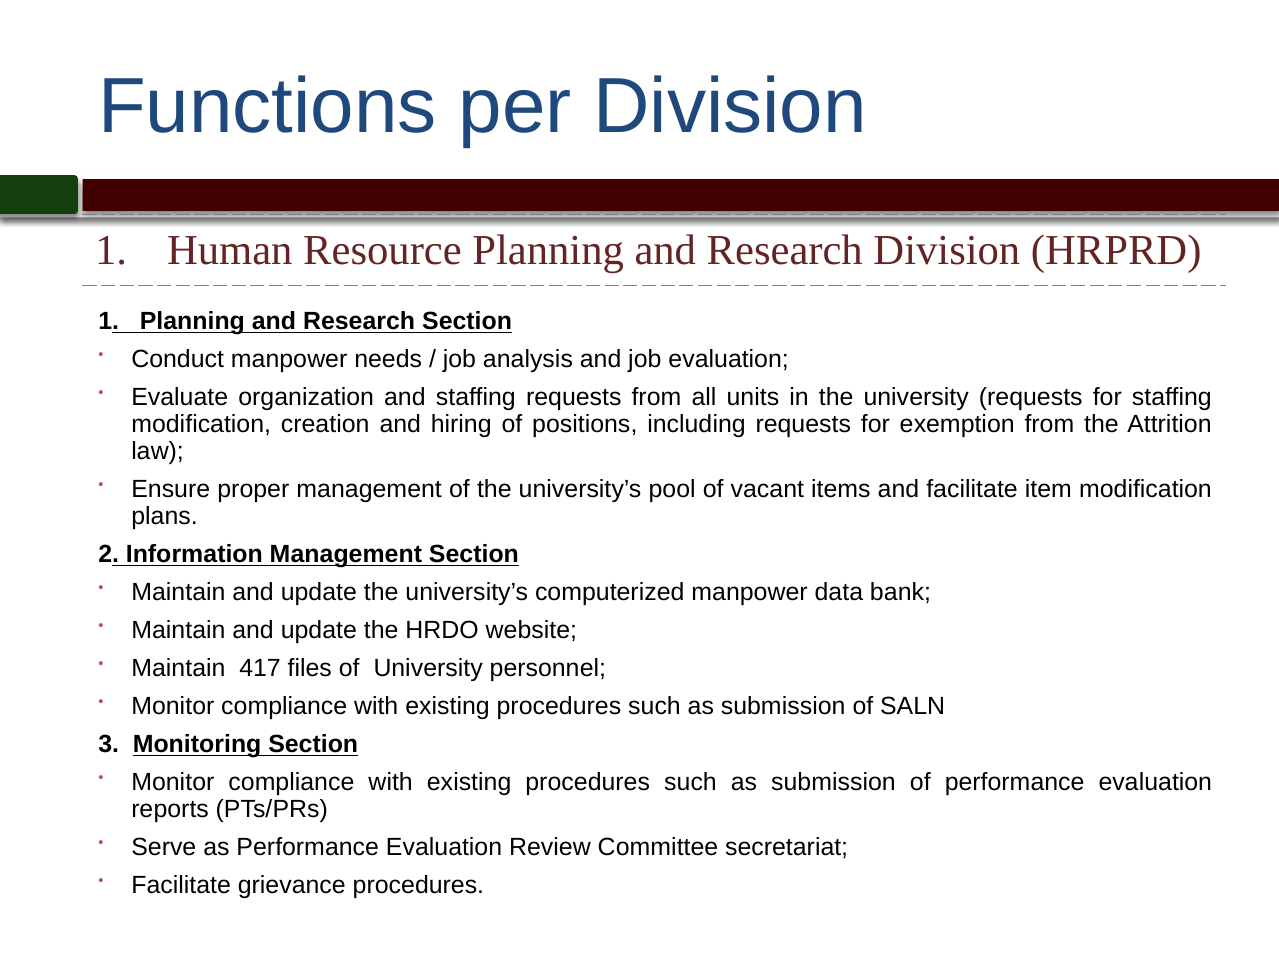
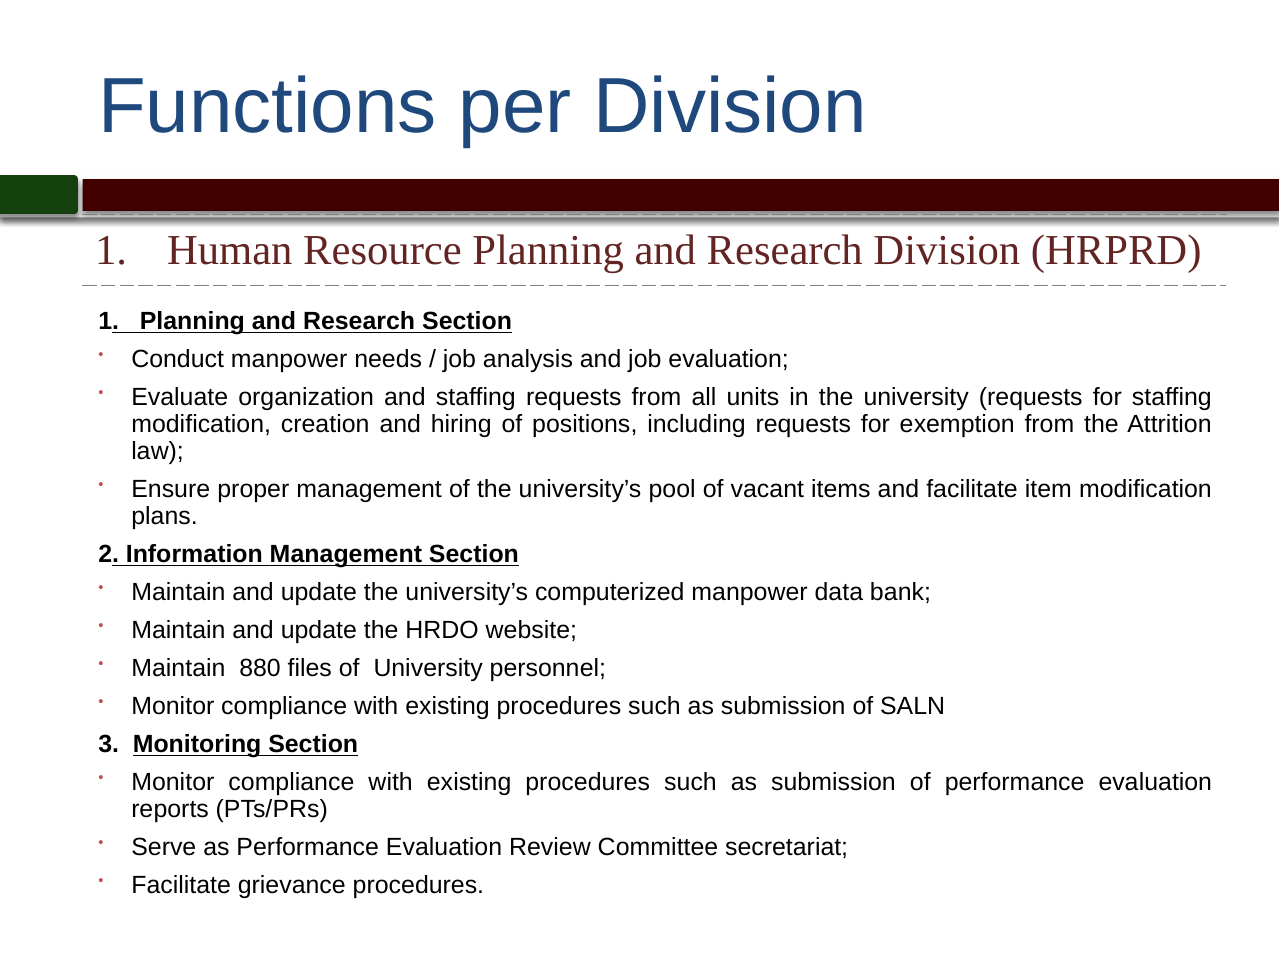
417: 417 -> 880
